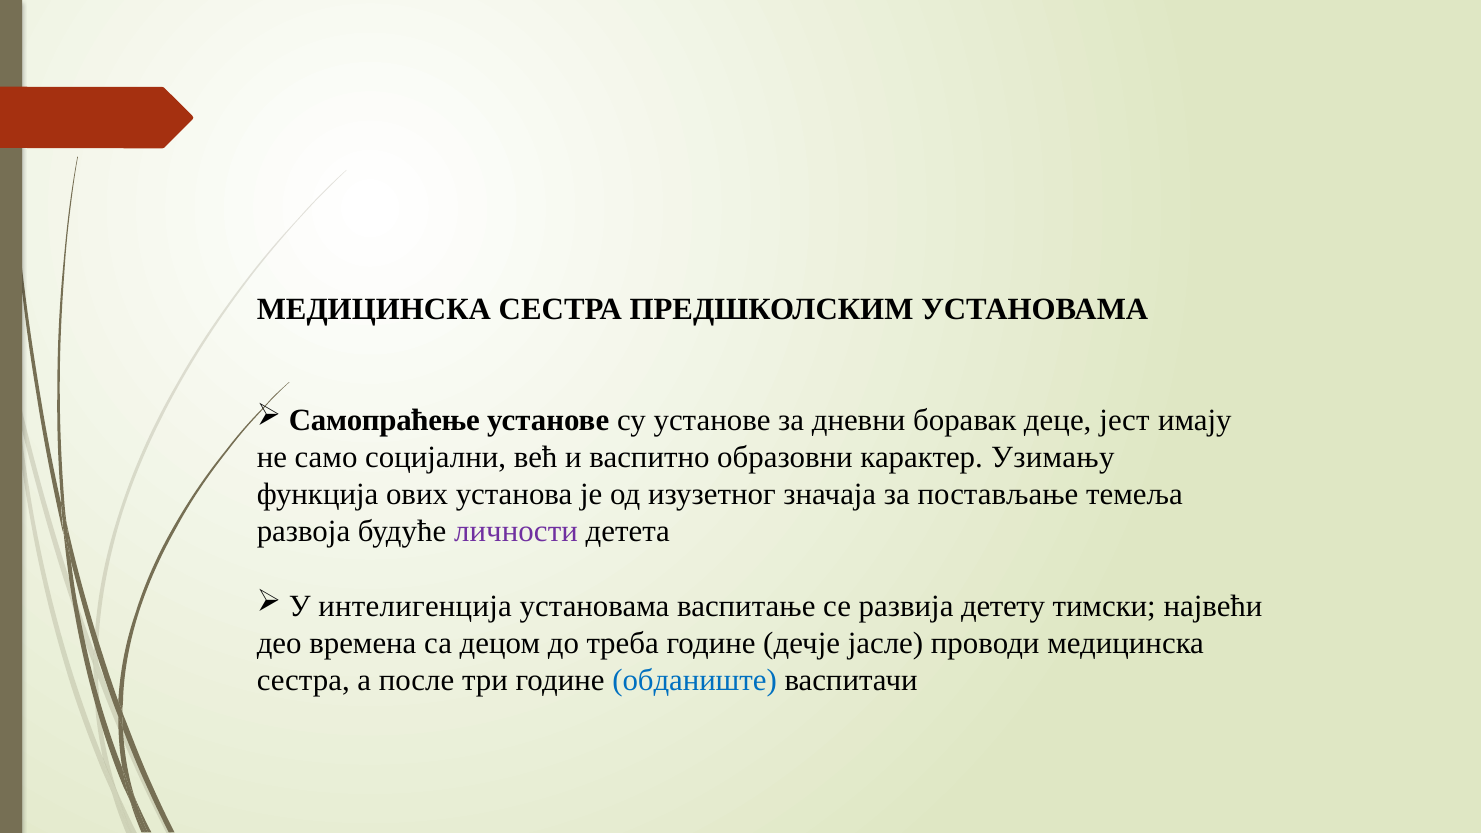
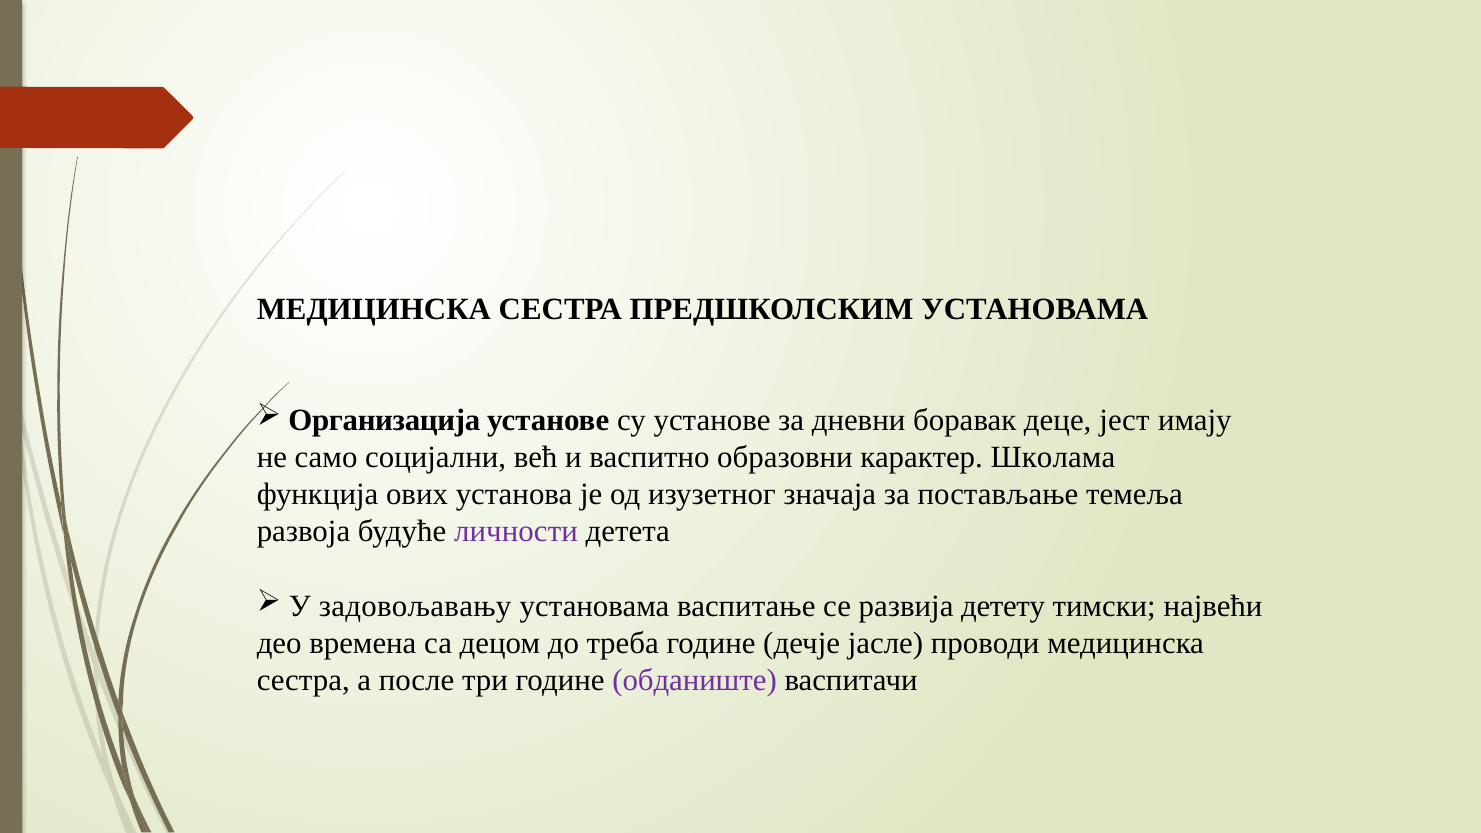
Самопраћење: Самопраћење -> Организација
Узимању: Узимању -> Школама
интелигенција: интелигенција -> задовољавању
обданиште colour: blue -> purple
